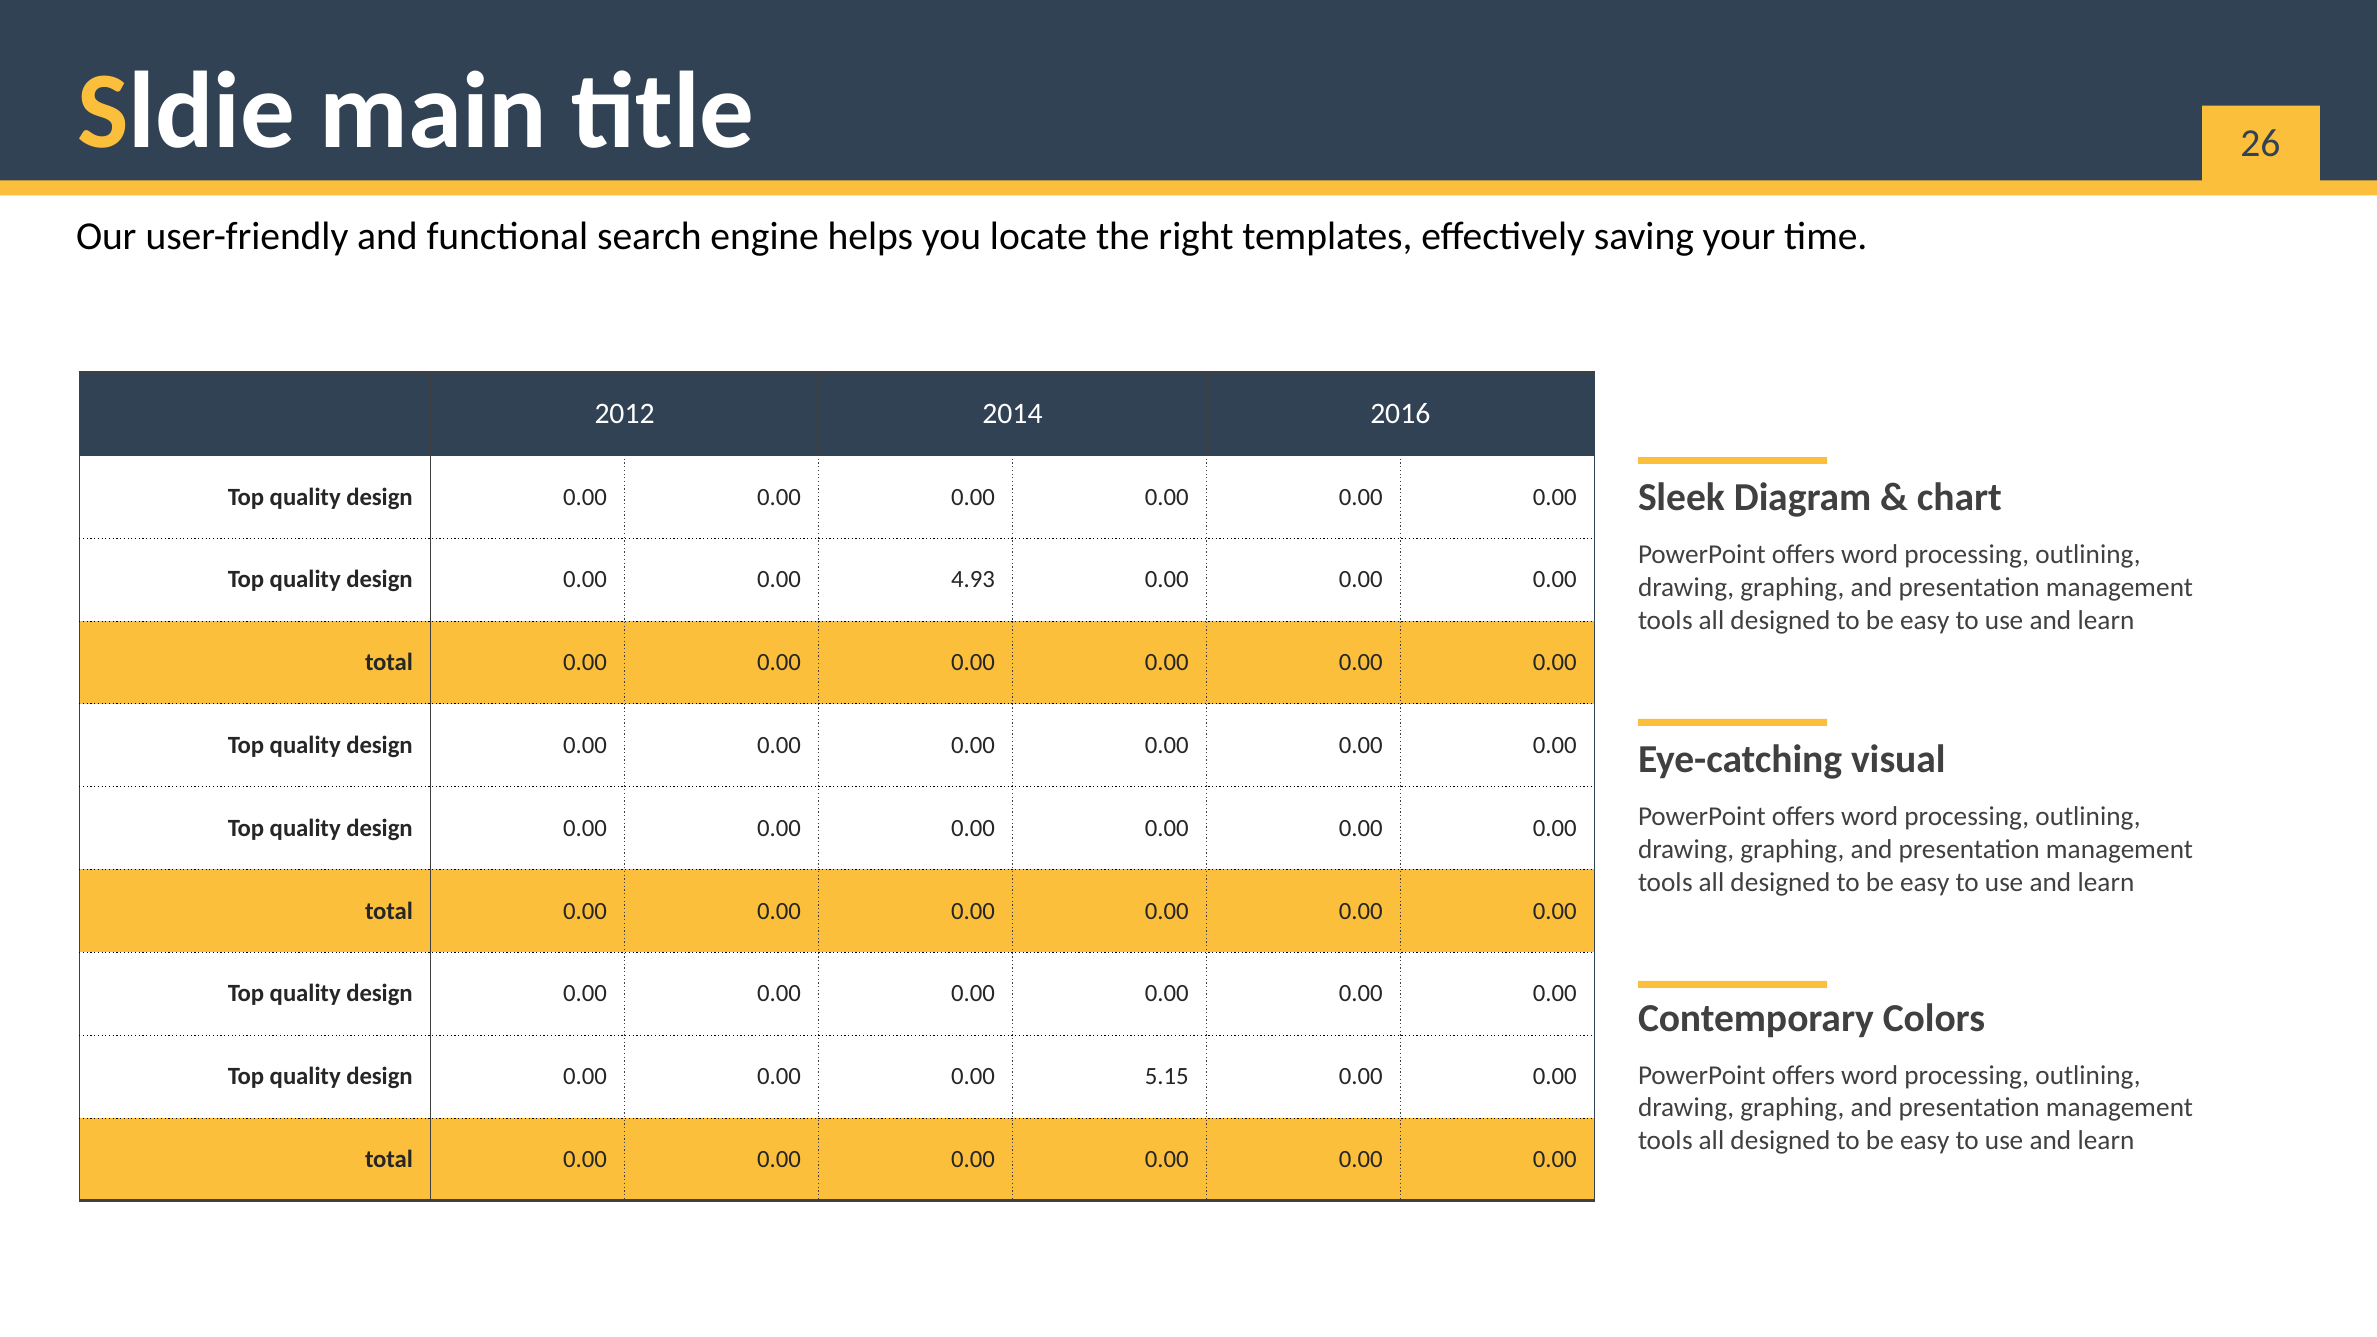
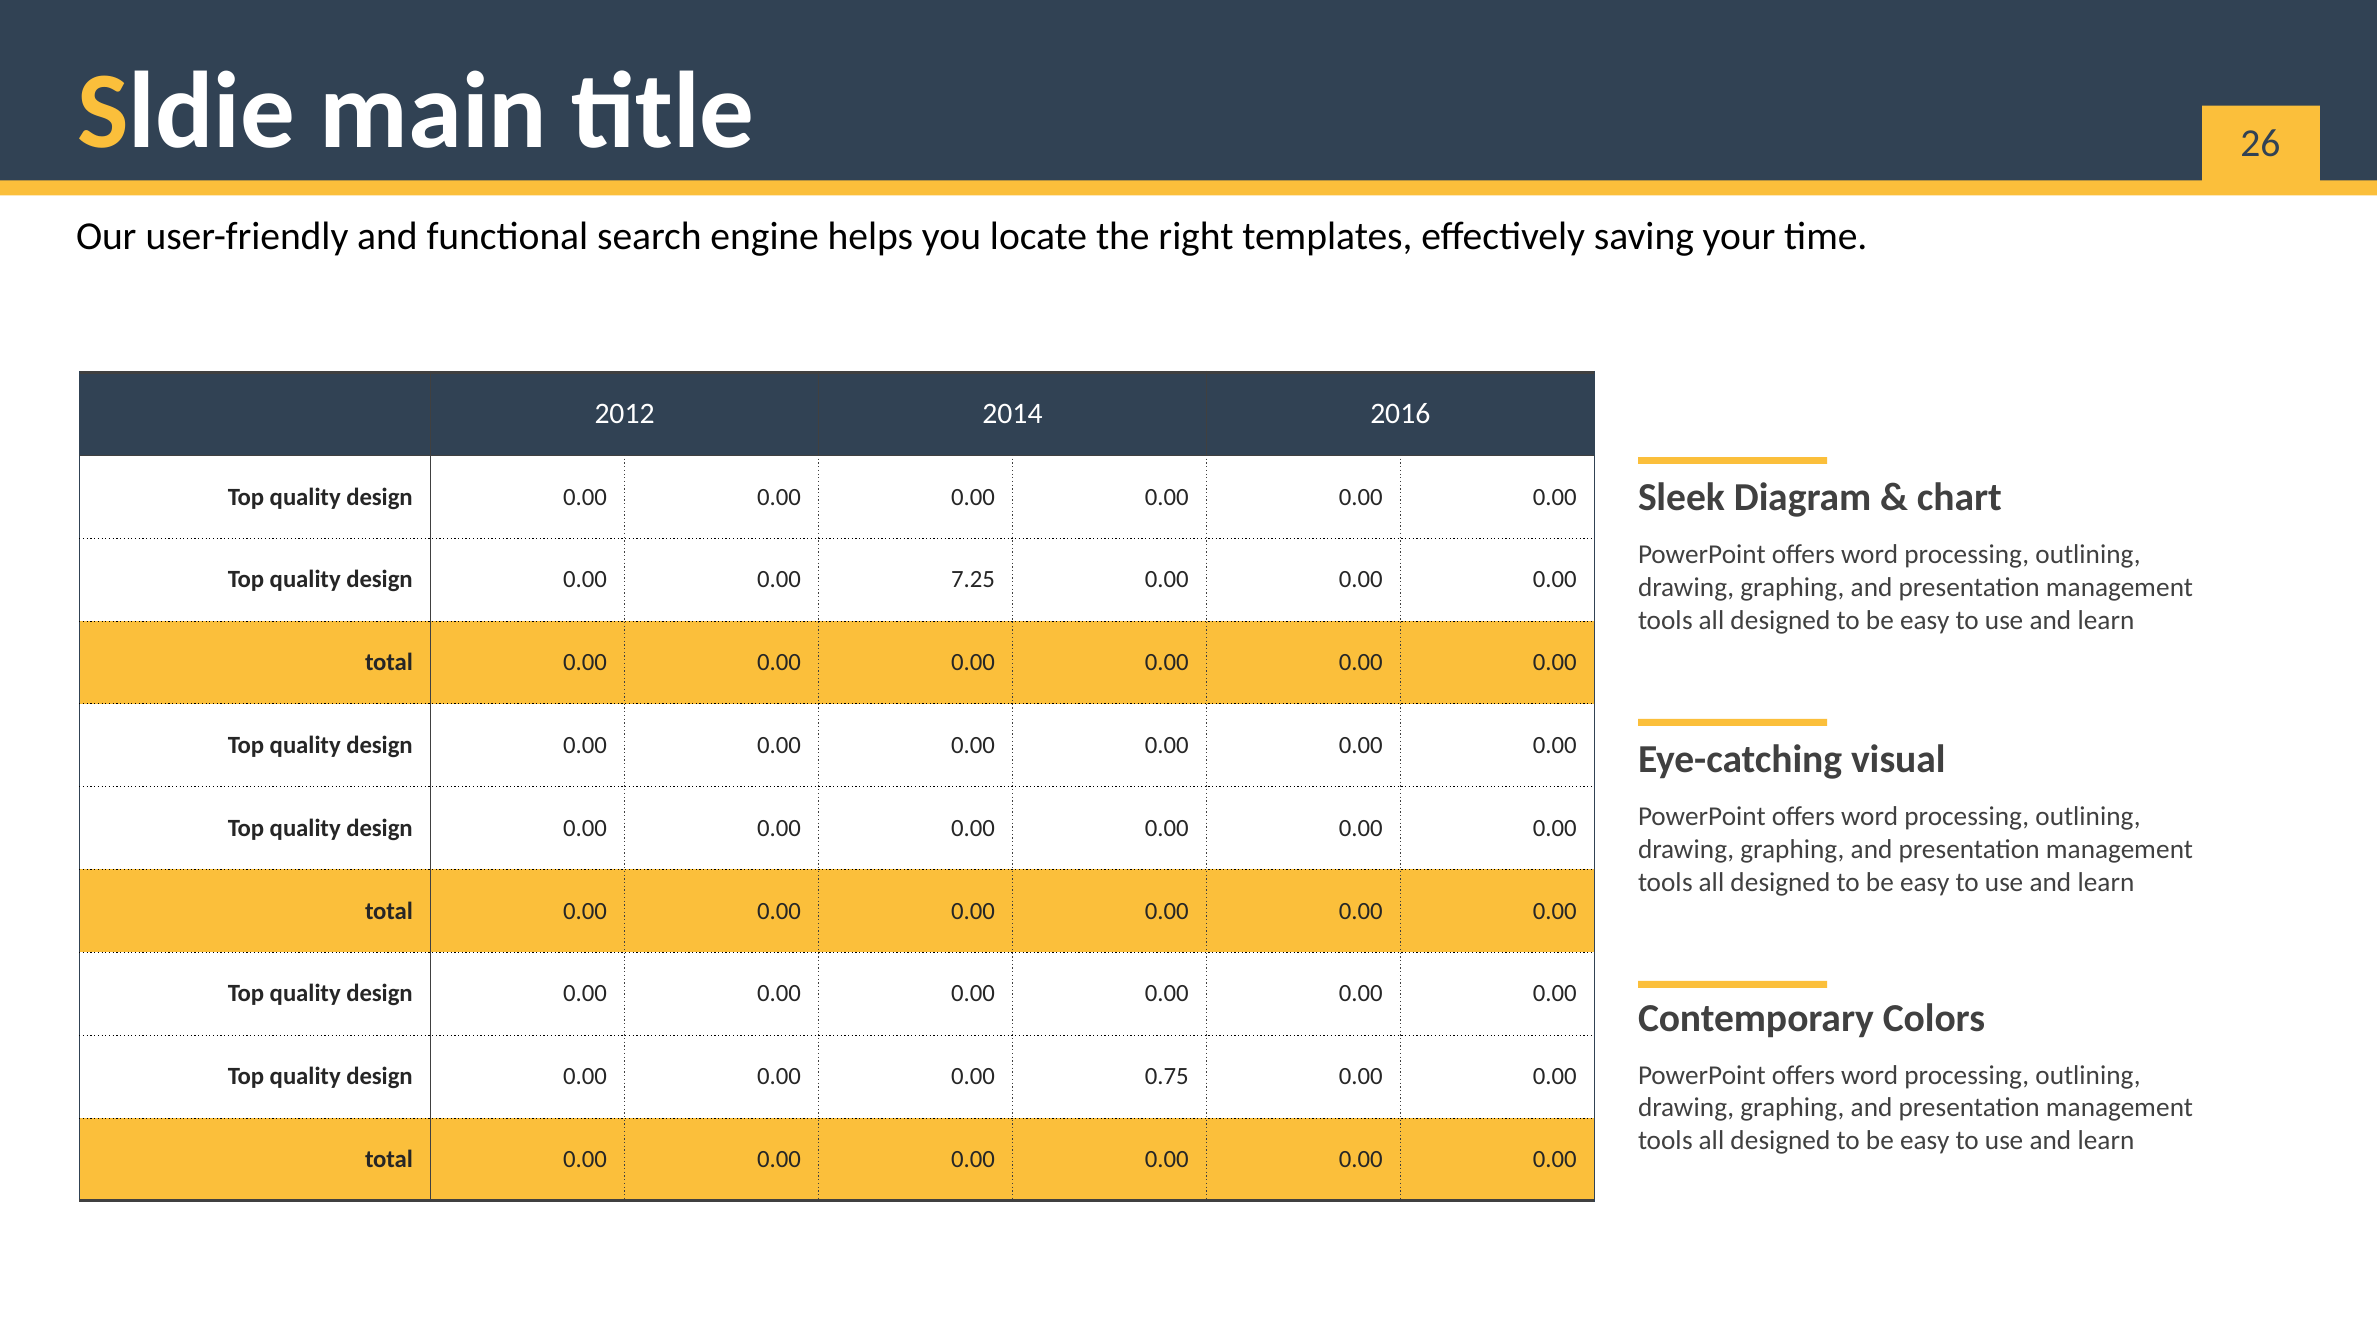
4.93: 4.93 -> 7.25
5.15: 5.15 -> 0.75
